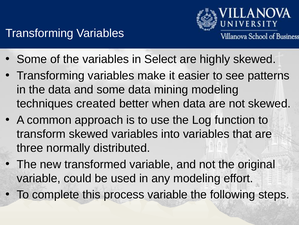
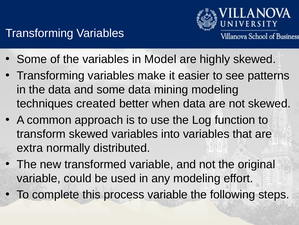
Select: Select -> Model
three: three -> extra
